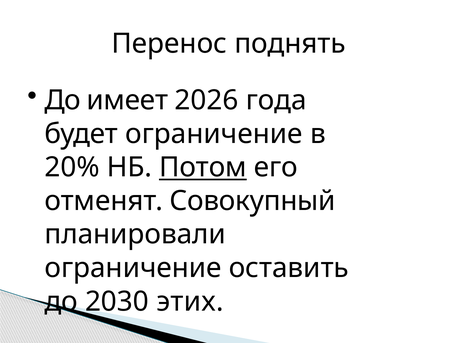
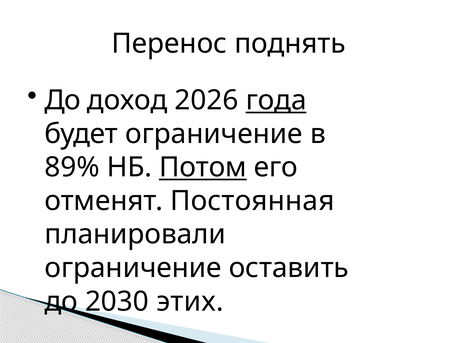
имеет: имеет -> доход
года underline: none -> present
20%: 20% -> 89%
Совокупный: Совокупный -> Постоянная
